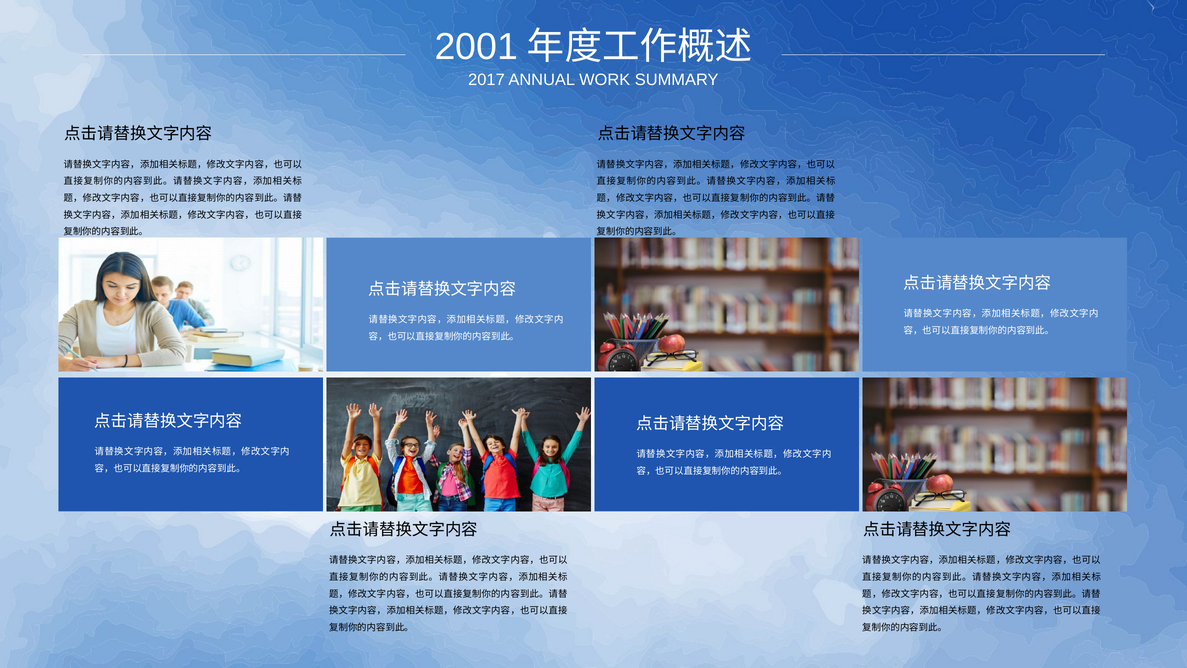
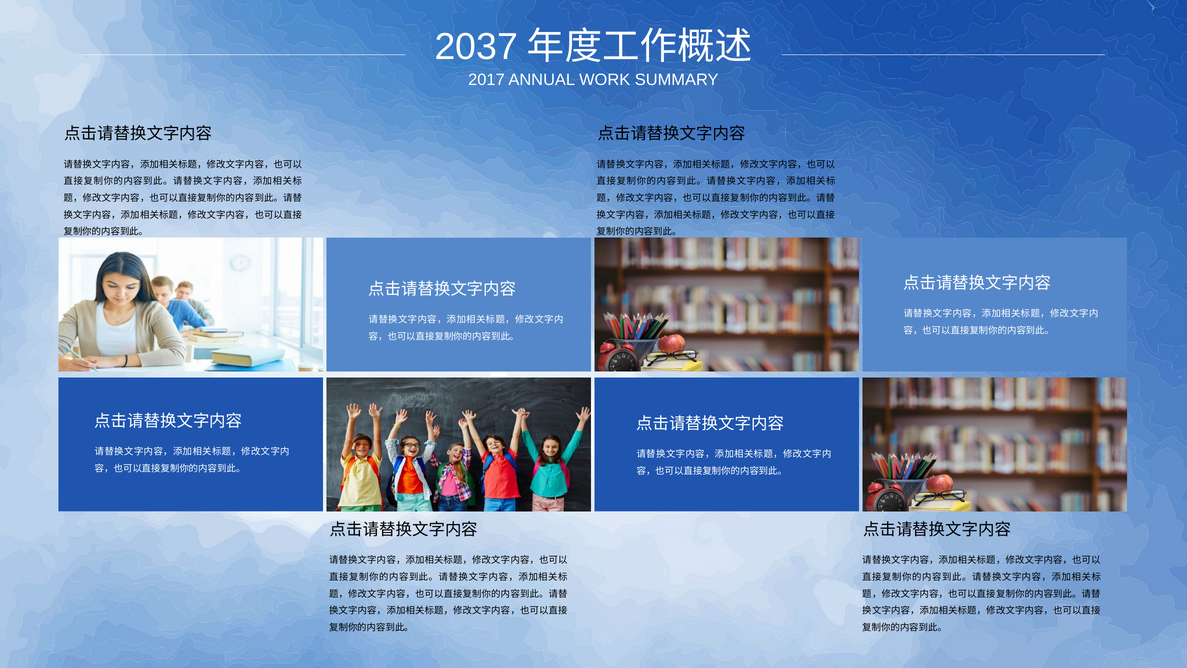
2001: 2001 -> 2037
